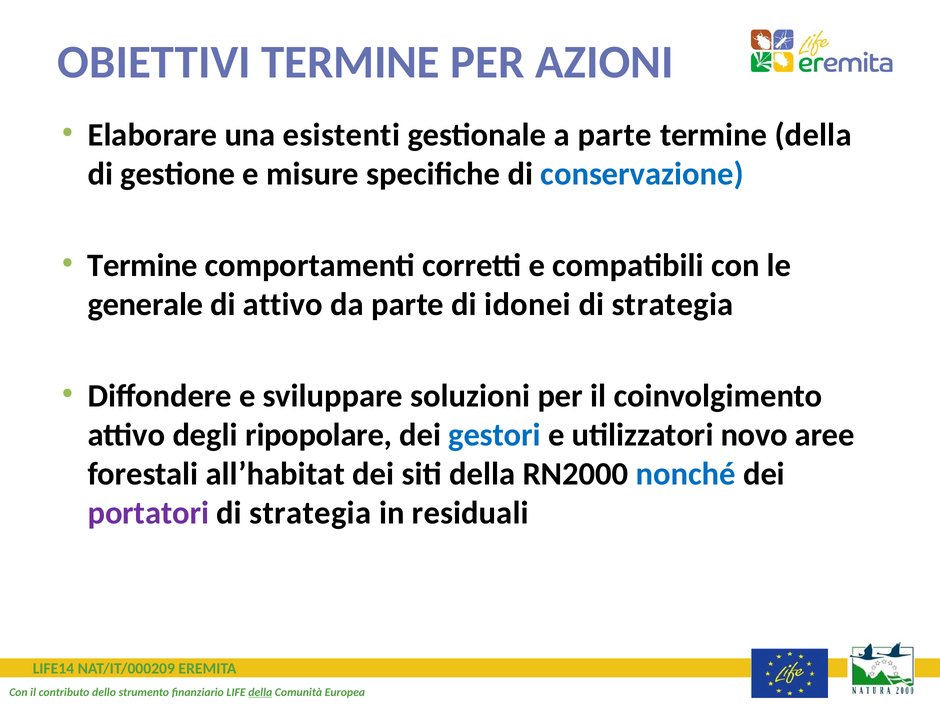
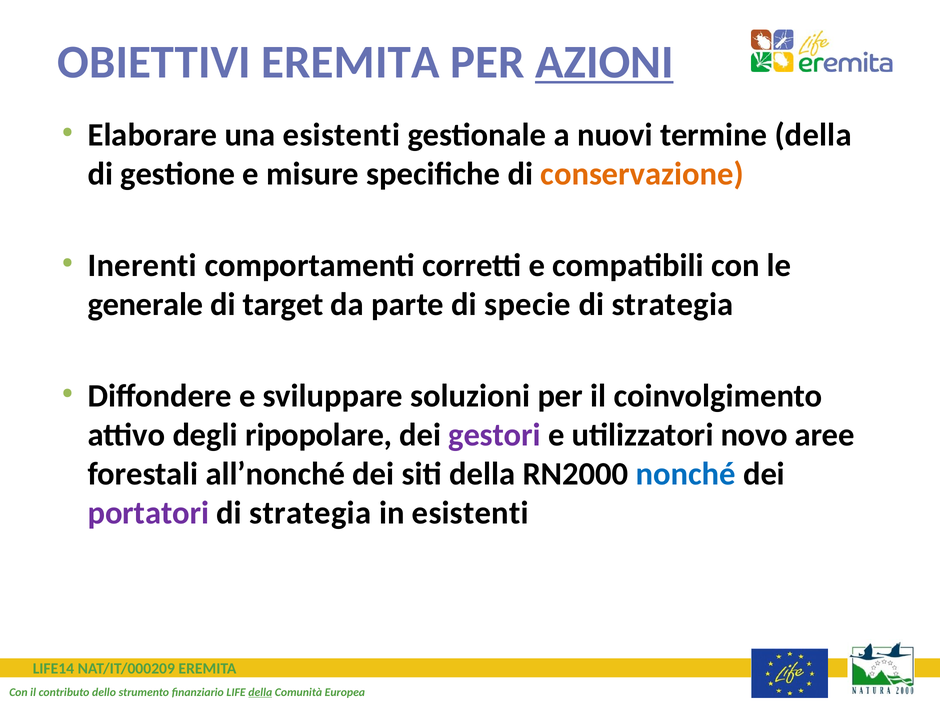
OBIETTIVI TERMINE: TERMINE -> EREMITA
AZIONI underline: none -> present
a parte: parte -> nuovi
conservazione colour: blue -> orange
Termine at (143, 265): Termine -> Inerenti
di attivo: attivo -> target
idonei: idonei -> specie
gestori colour: blue -> purple
all’habitat: all’habitat -> all’nonché
in residuali: residuali -> esistenti
